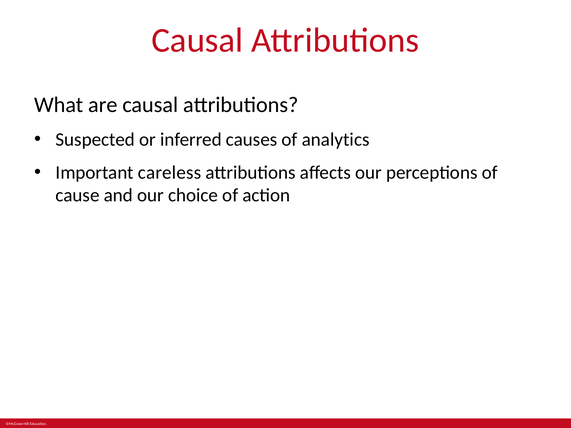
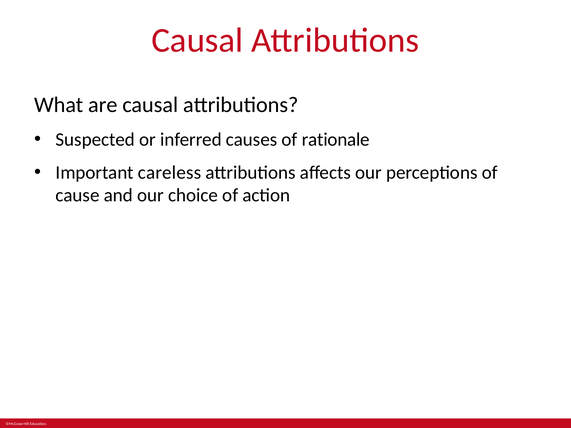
analytics: analytics -> rationale
